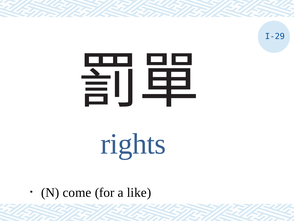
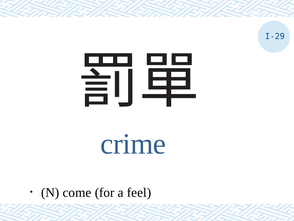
rights: rights -> crime
like: like -> feel
